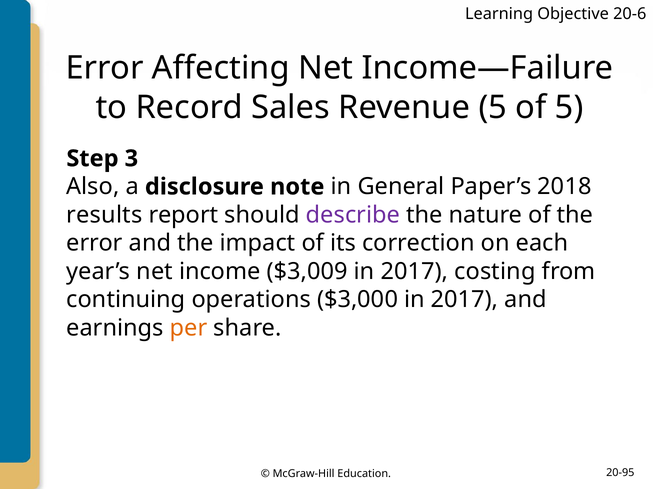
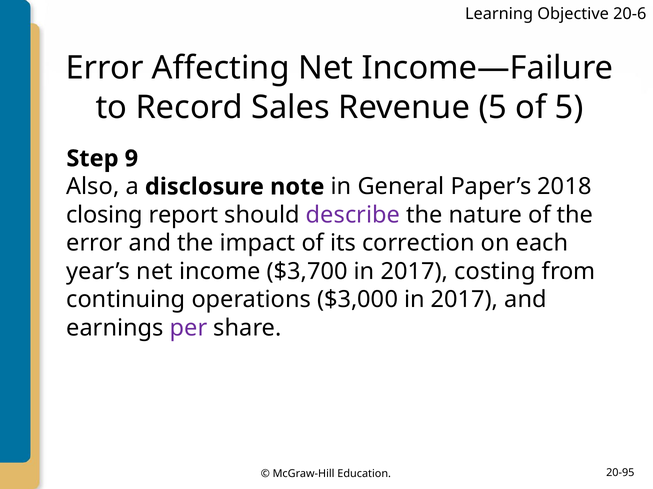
3: 3 -> 9
results: results -> closing
$3,009: $3,009 -> $3,700
per colour: orange -> purple
